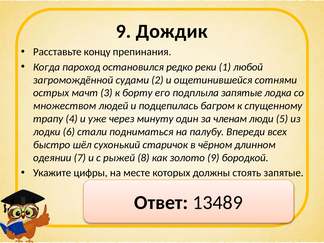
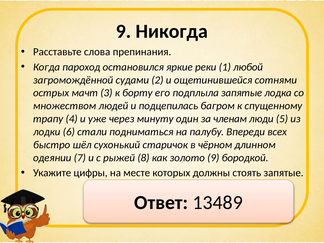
Дождик: Дождик -> Никогда
концу: концу -> слова
редко: редко -> яркие
